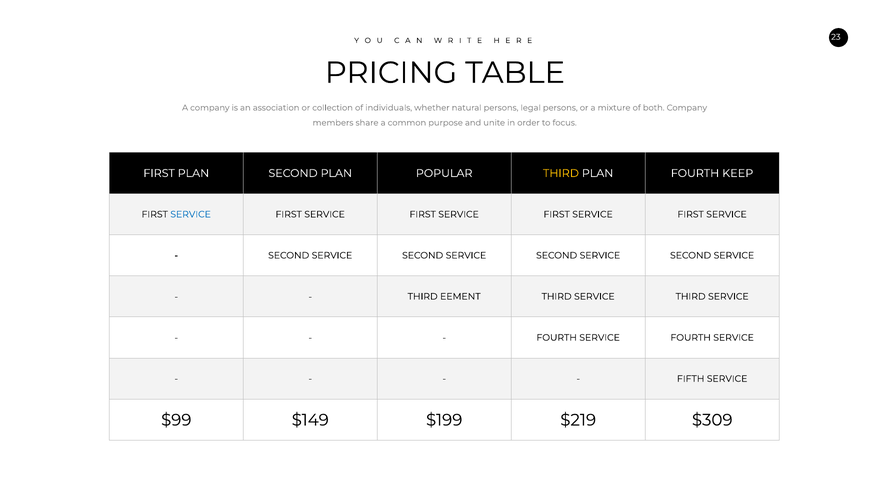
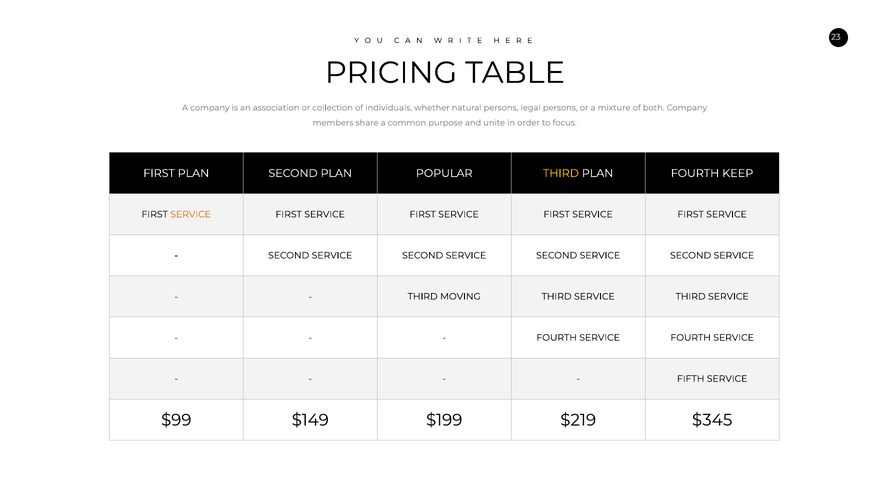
SERVICE at (191, 214) colour: blue -> orange
EEMENT: EEMENT -> MOVING
$309: $309 -> $345
